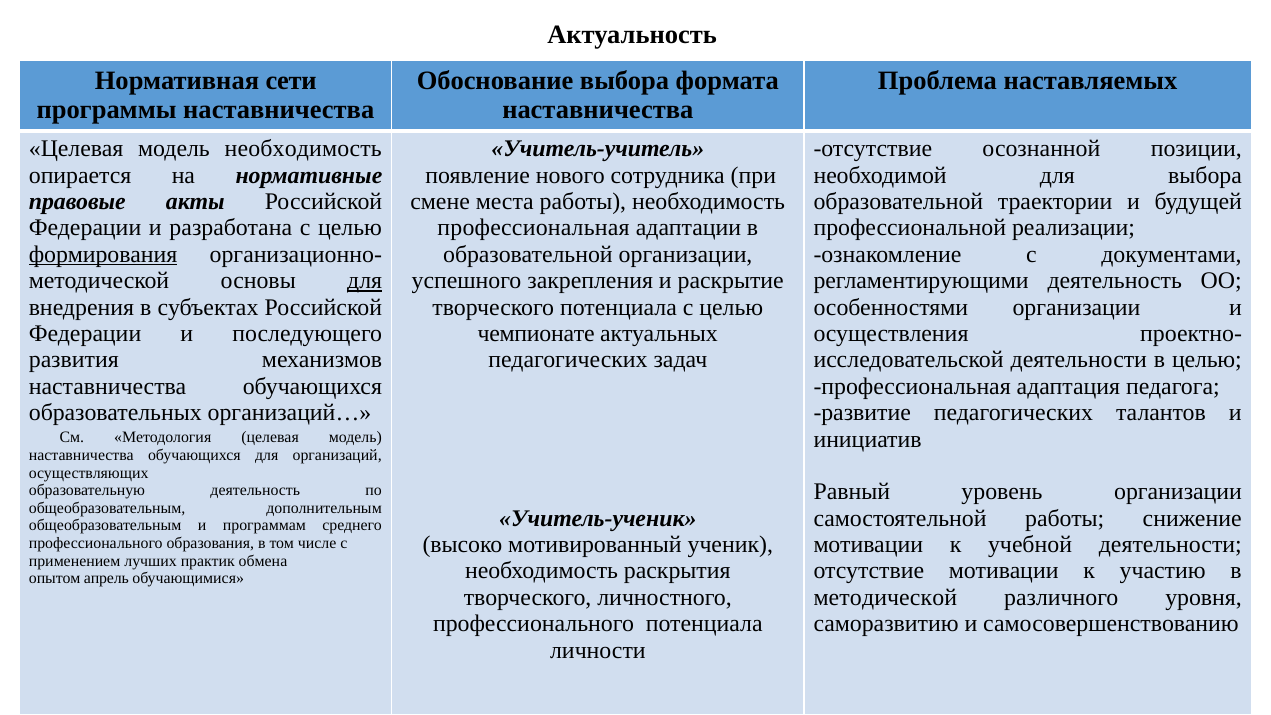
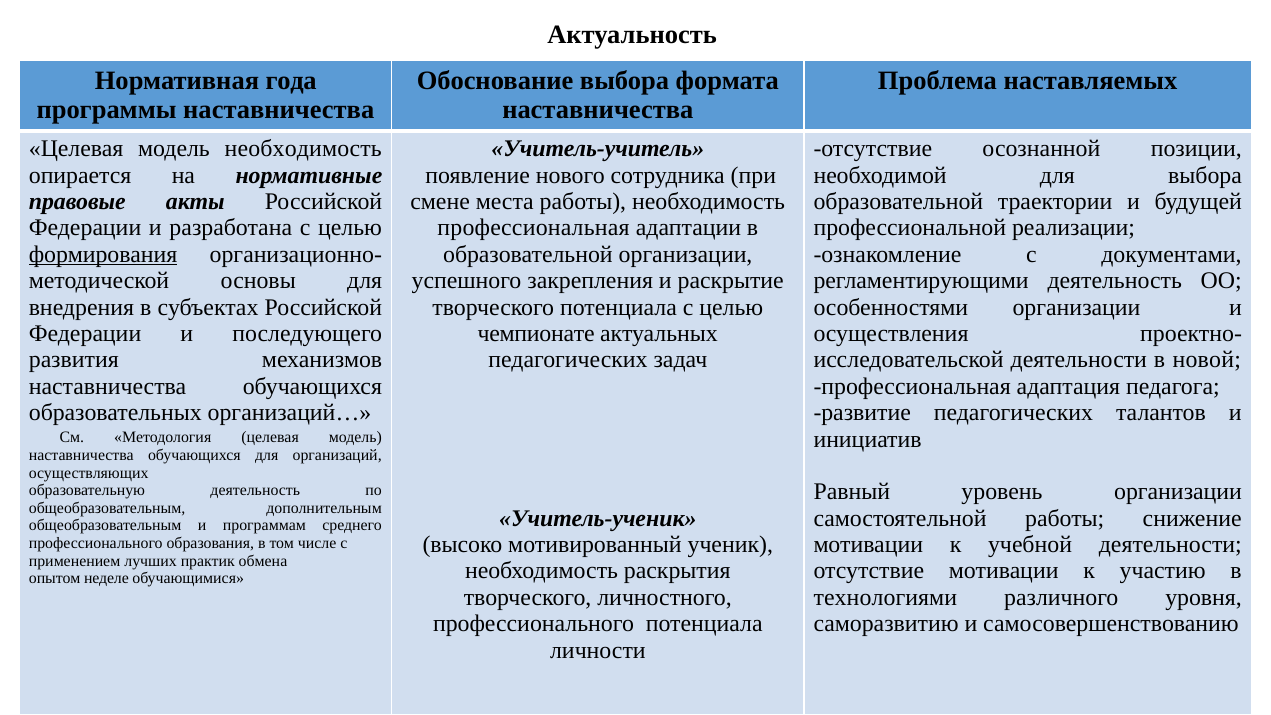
сети: сети -> года
для at (365, 281) underline: present -> none
в целью: целью -> новой
апрель: апрель -> неделе
методической at (885, 597): методической -> технологиями
